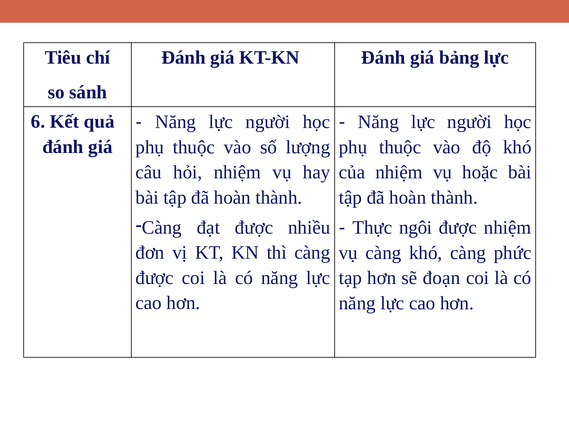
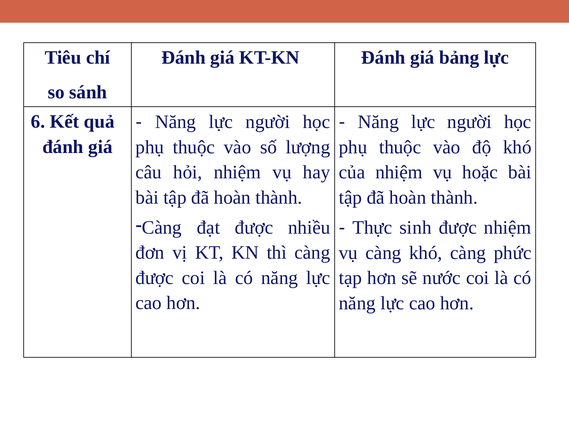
ngôi: ngôi -> sinh
đoạn: đoạn -> nước
